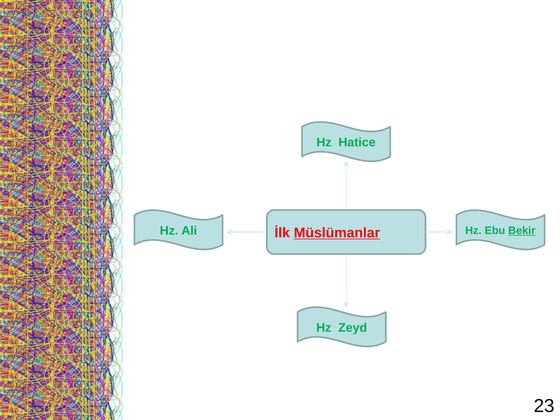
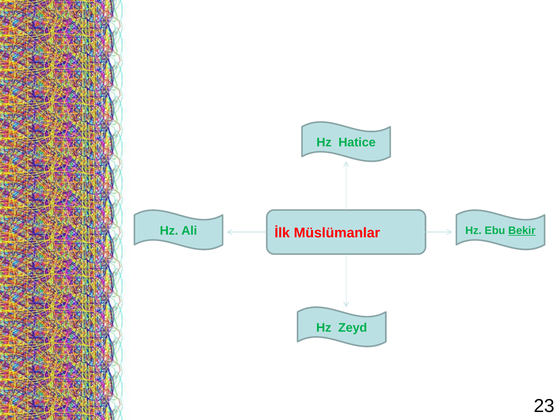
Müslümanlar underline: present -> none
